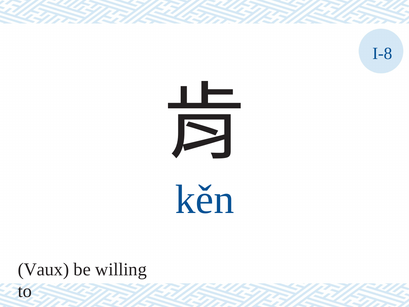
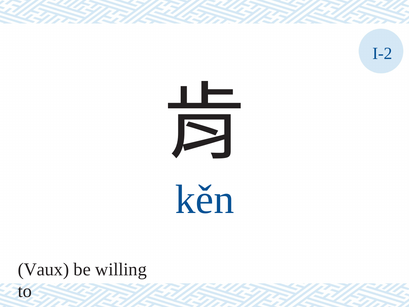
I-8: I-8 -> I-2
